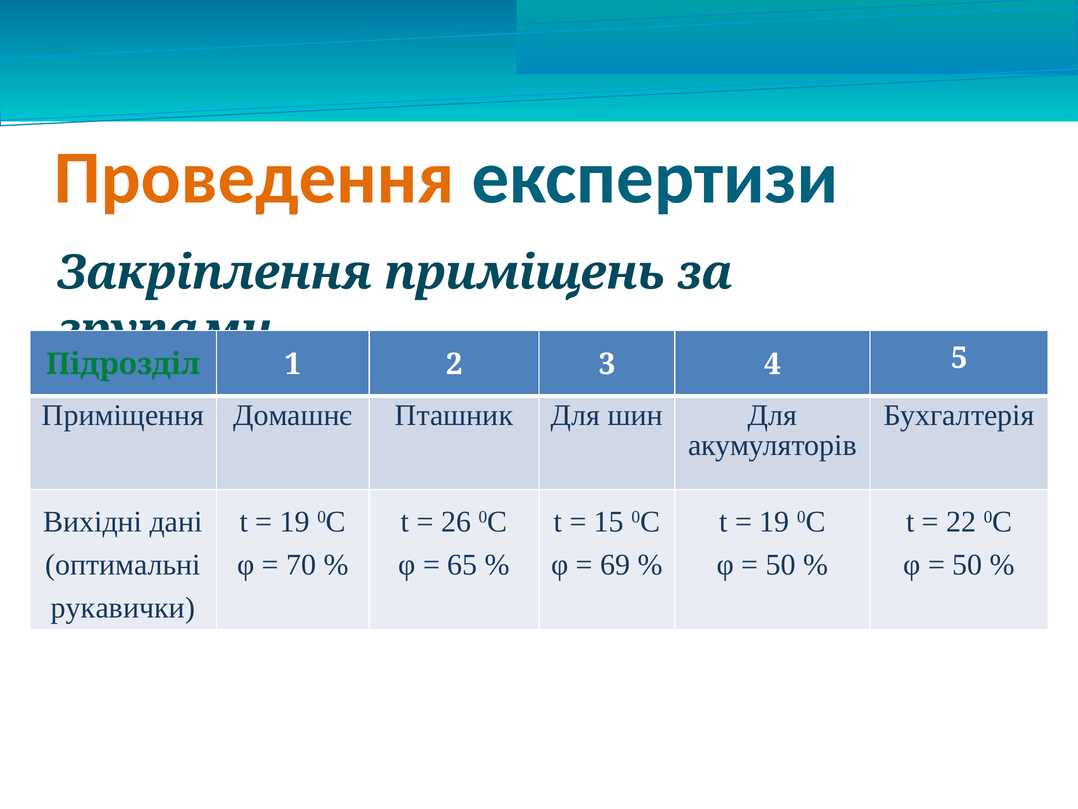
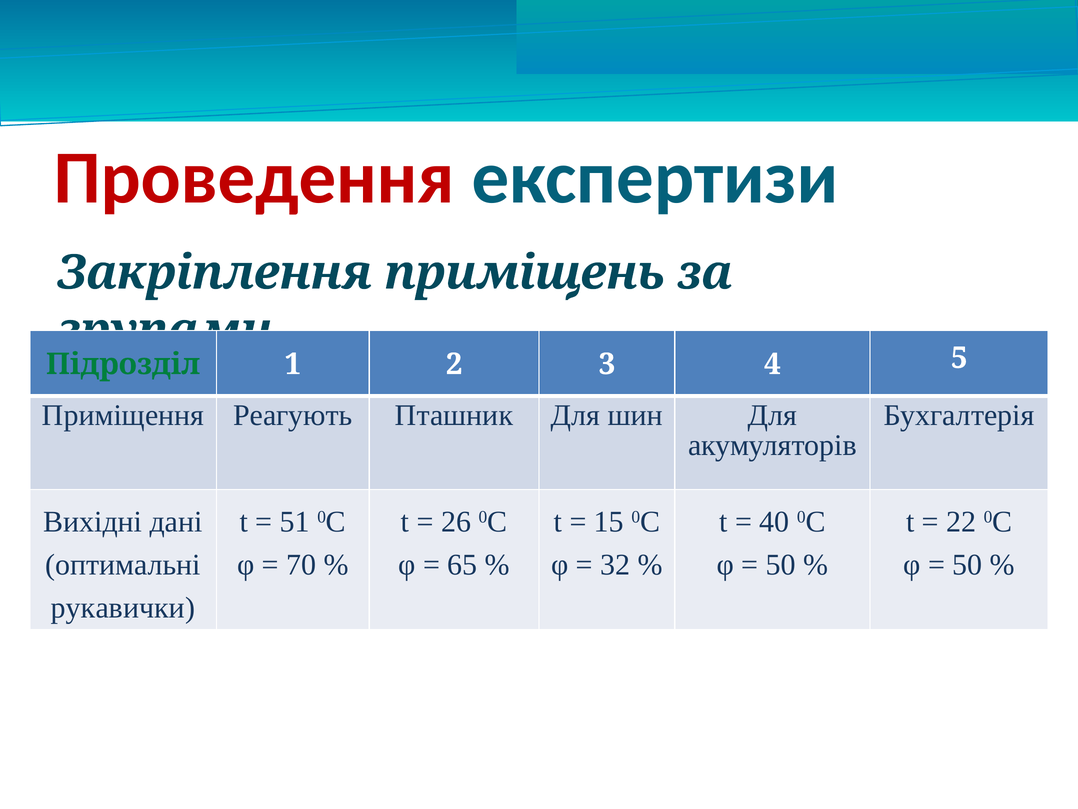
Проведення colour: orange -> red
Домашнє: Домашнє -> Реагують
19 at (295, 521): 19 -> 51
19 at (774, 521): 19 -> 40
69: 69 -> 32
